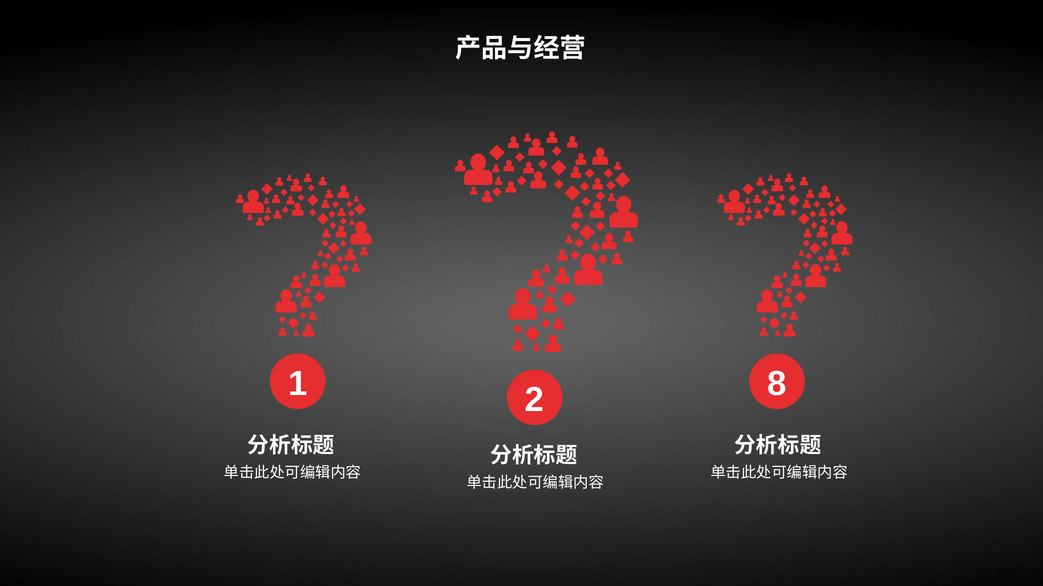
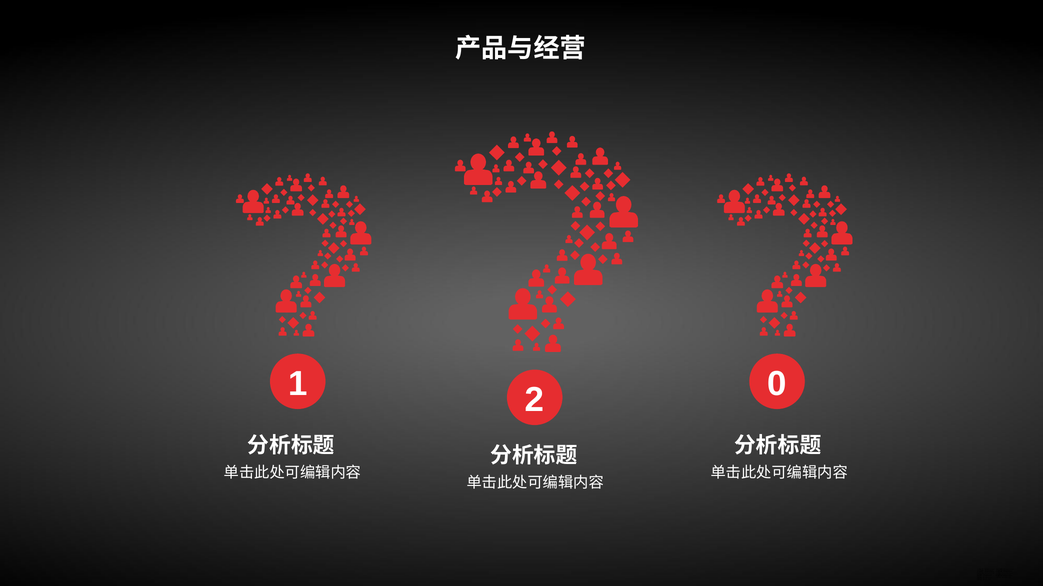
8: 8 -> 0
